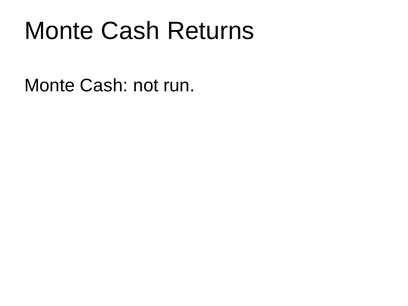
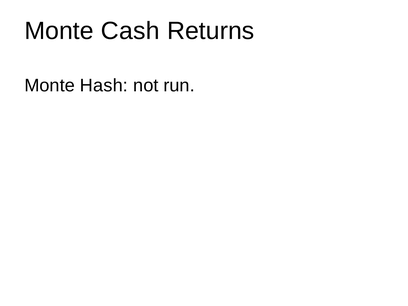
Cash at (104, 86): Cash -> Hash
